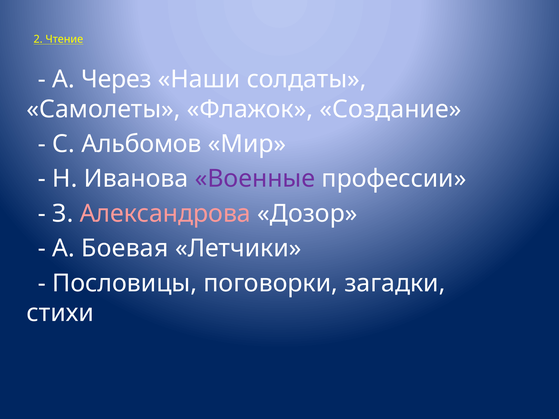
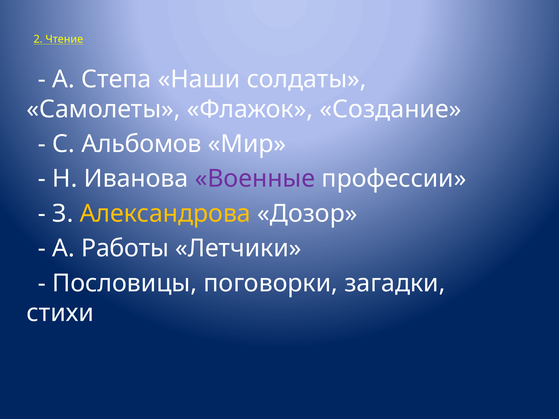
Через: Через -> Степа
Александрова colour: pink -> yellow
Боевая: Боевая -> Работы
